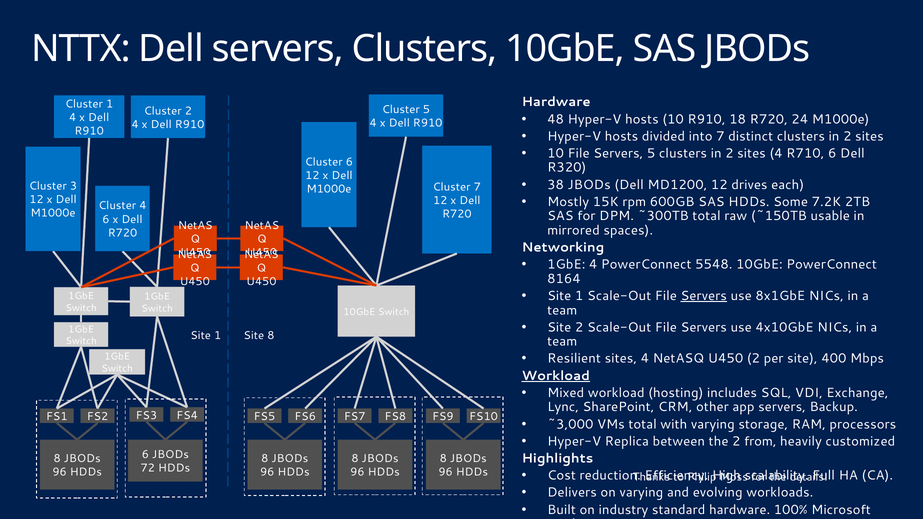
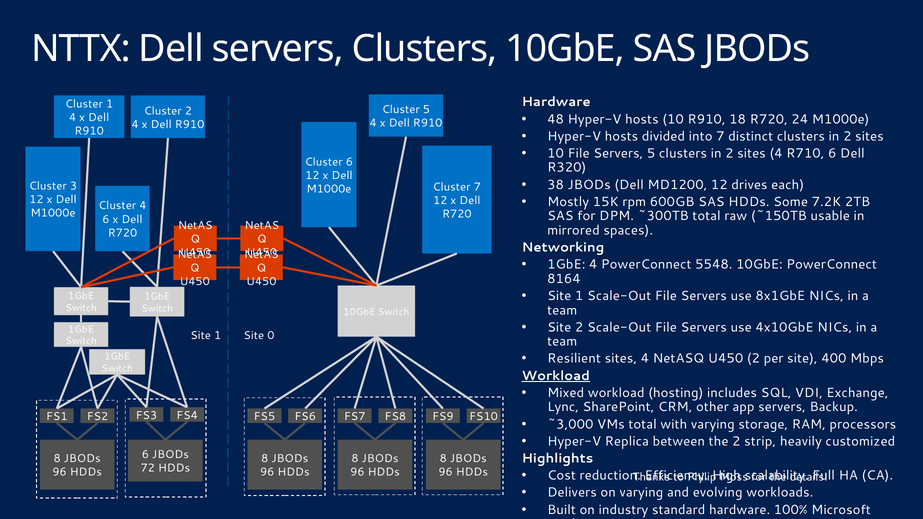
Servers at (704, 296) underline: present -> none
Site 8: 8 -> 0
from: from -> strip
